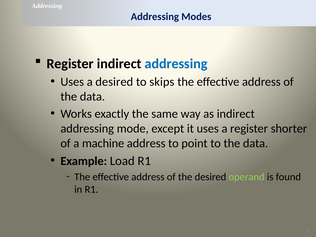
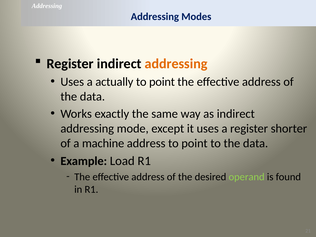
addressing at (176, 64) colour: blue -> orange
a desired: desired -> actually
skips at (162, 82): skips -> point
